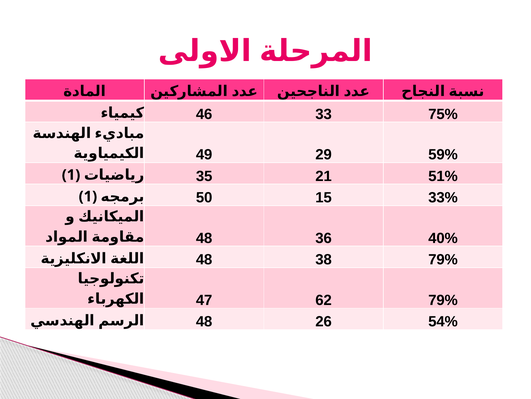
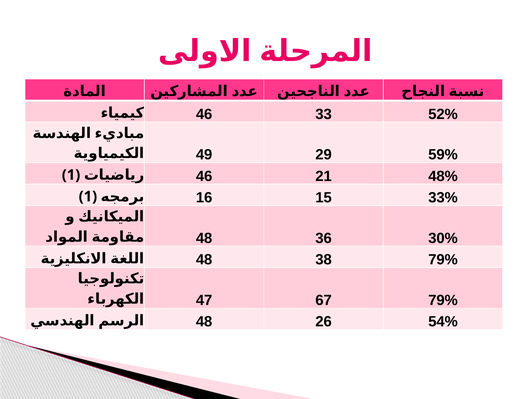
75%: 75% -> 52%
35 at (204, 176): 35 -> 46
51%: 51% -> 48%
50: 50 -> 16
40%: 40% -> 30%
62: 62 -> 67
